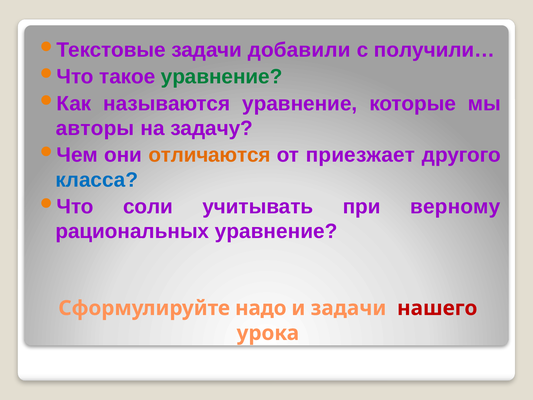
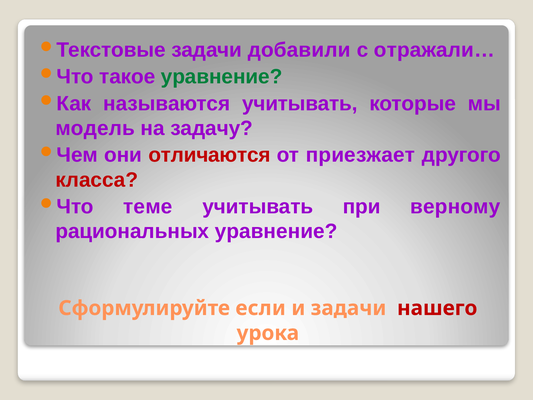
получили…: получили… -> отражали…
называются уравнение: уравнение -> учитывать
авторы: авторы -> модель
отличаются colour: orange -> red
класса colour: blue -> red
соли: соли -> теме
надо: надо -> если
